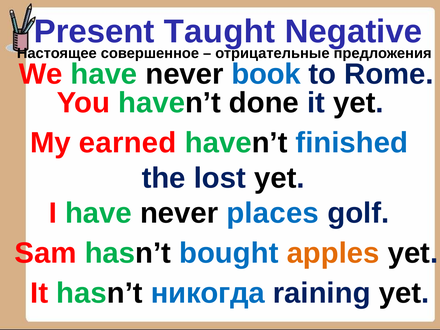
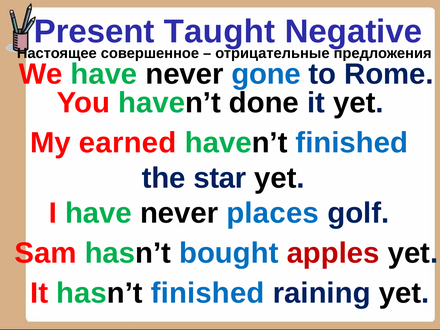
book: book -> gone
lost: lost -> star
apples colour: orange -> red
hasn’t никогда: никогда -> finished
